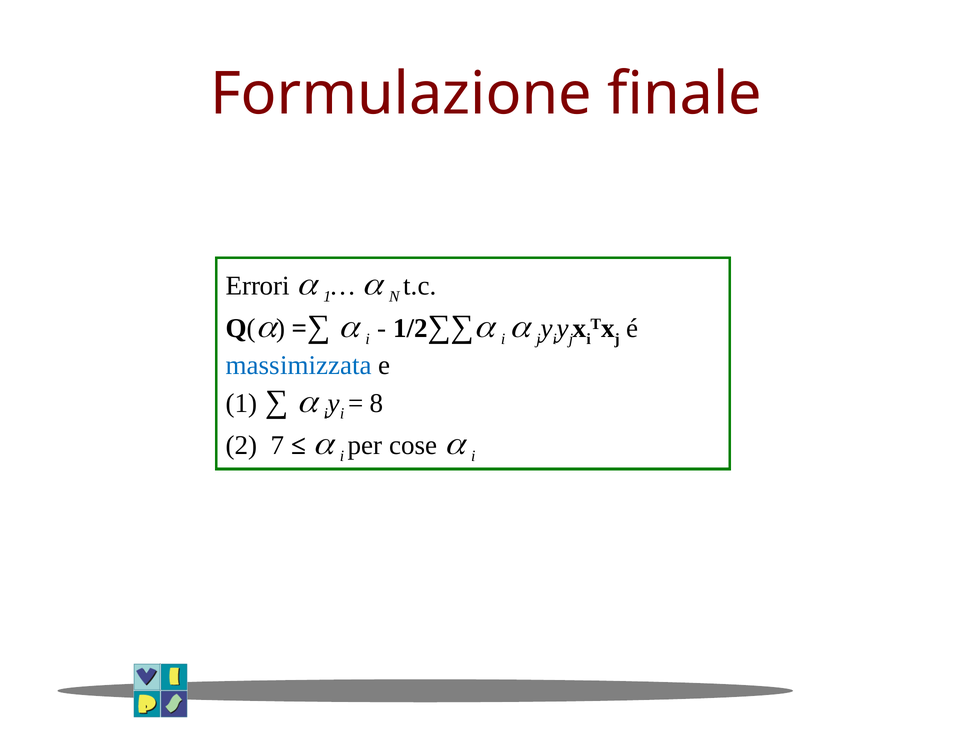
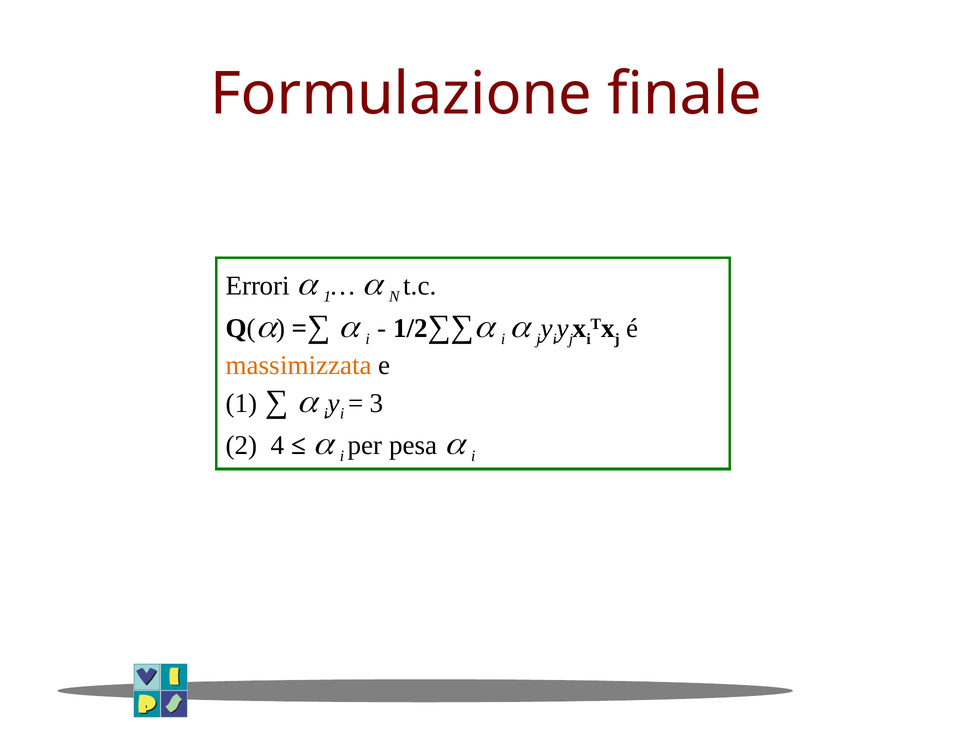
massimizzata colour: blue -> orange
8: 8 -> 3
7: 7 -> 4
cose: cose -> pesa
